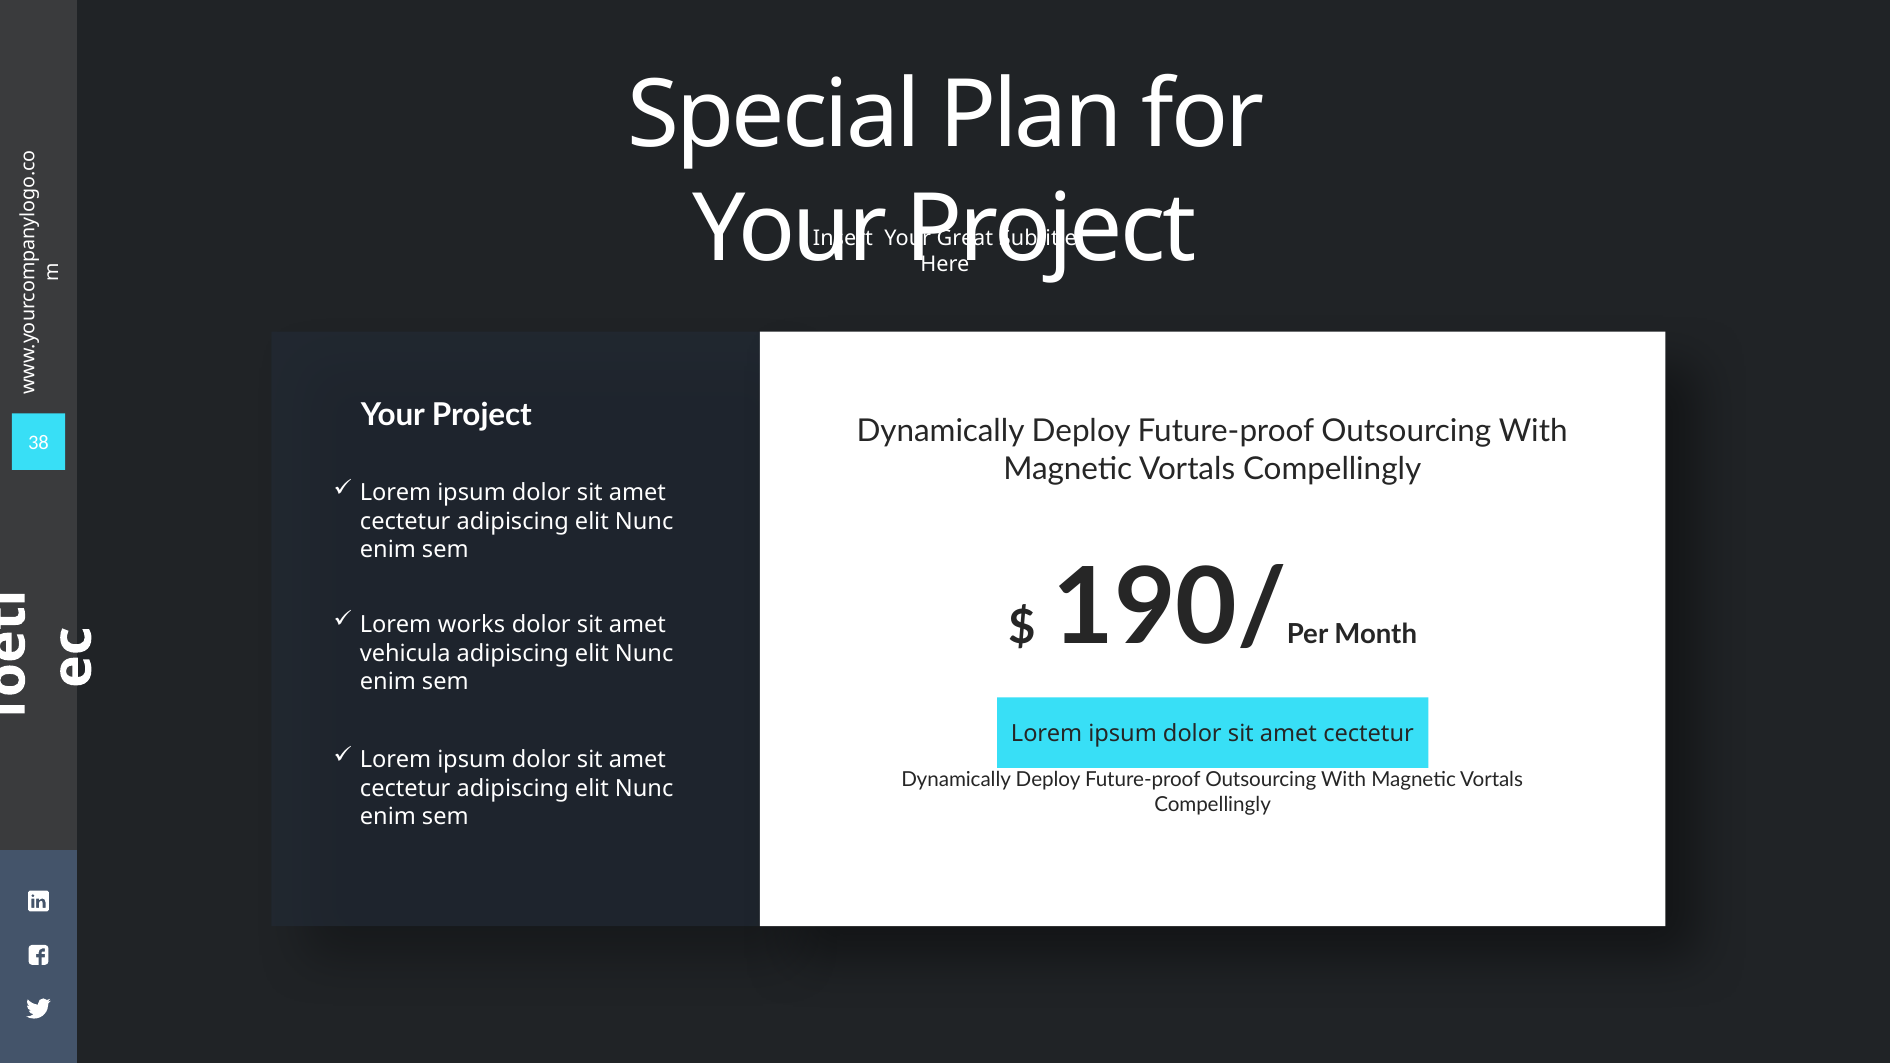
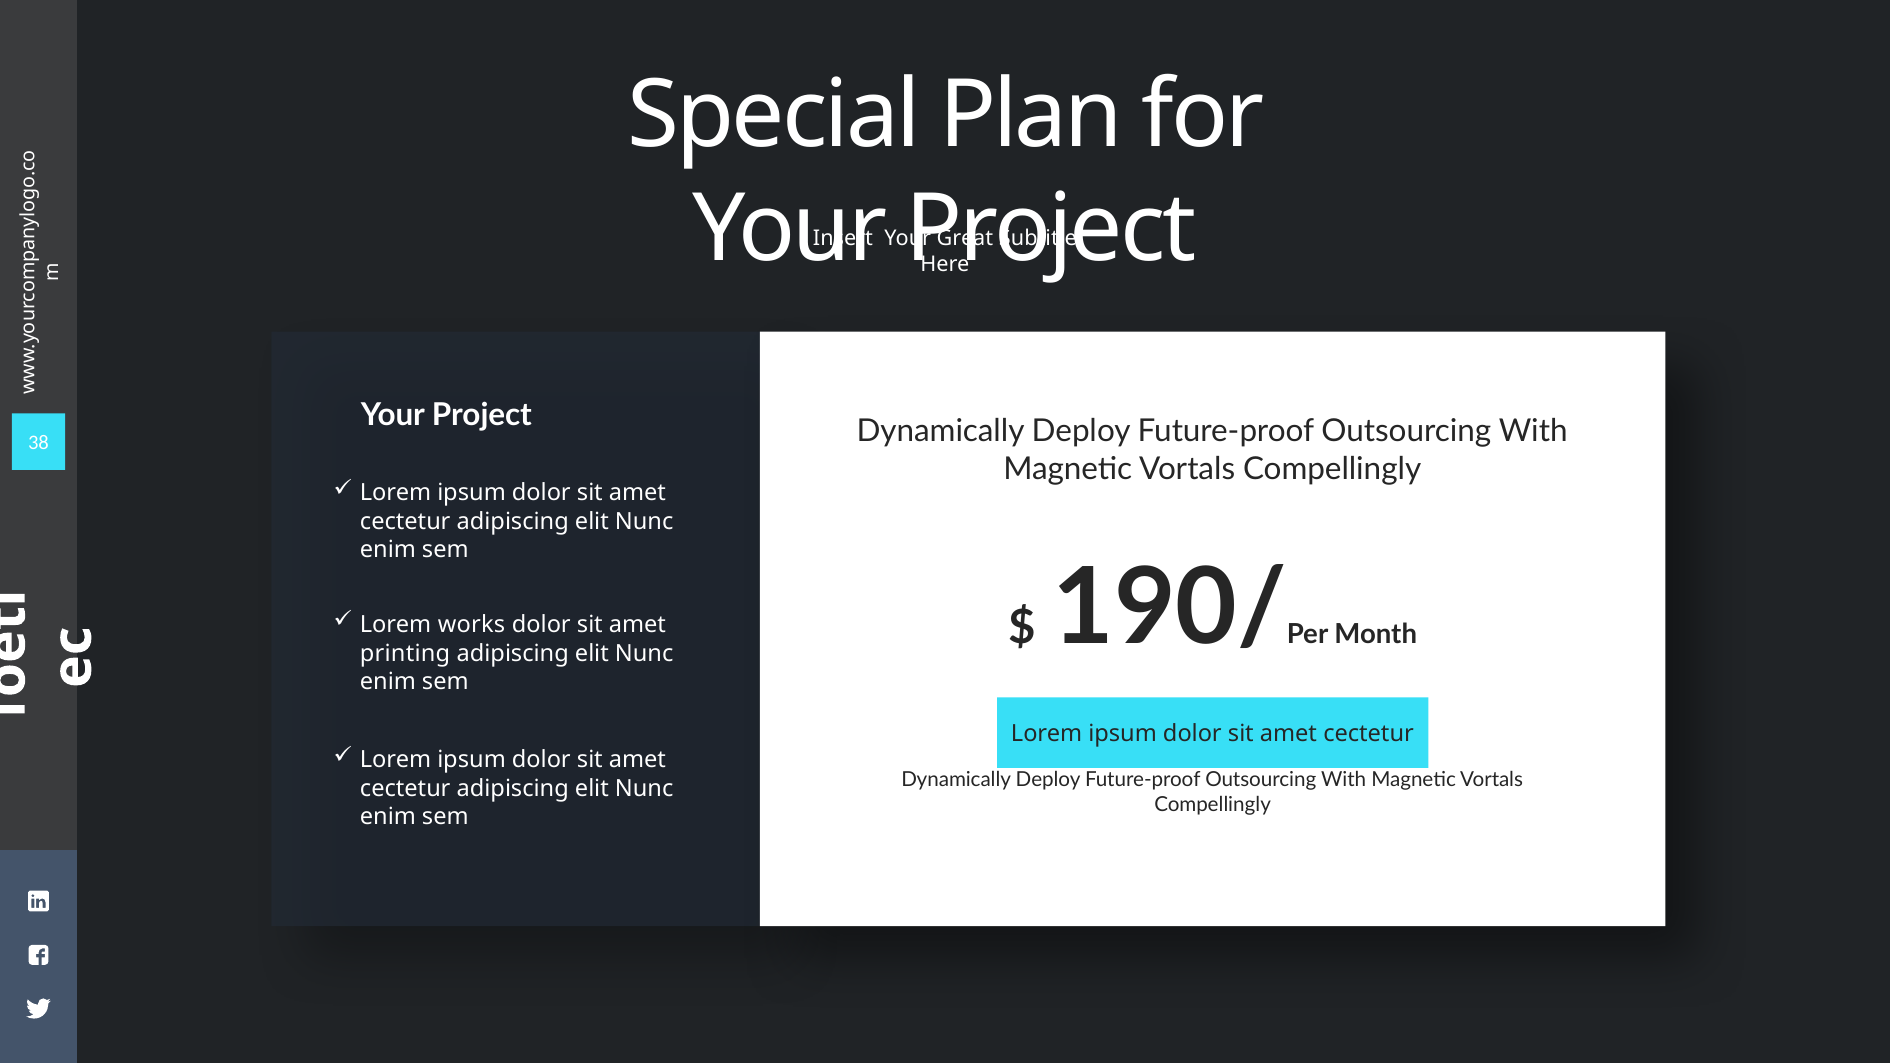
vehicula: vehicula -> printing
